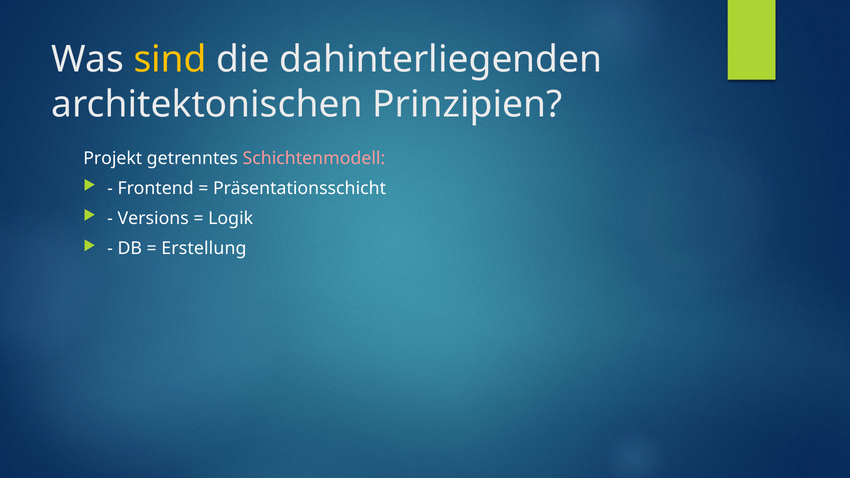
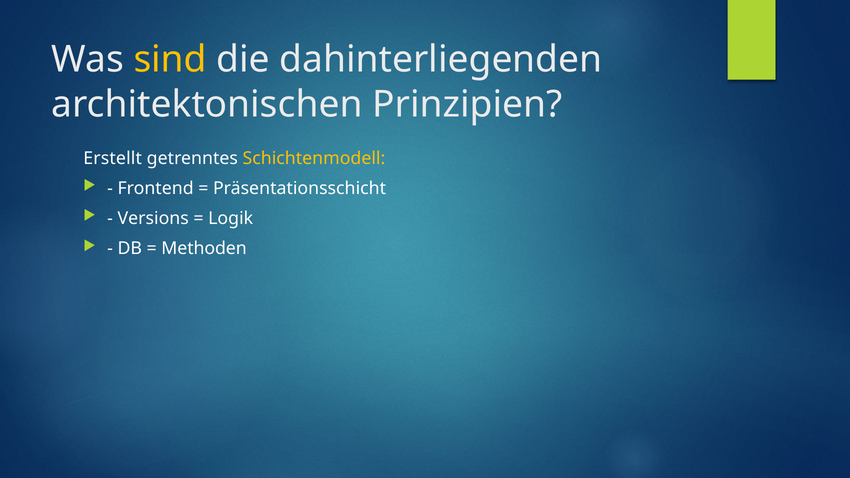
Projekt: Projekt -> Erstellt
Schichtenmodell colour: pink -> yellow
Erstellung: Erstellung -> Methoden
